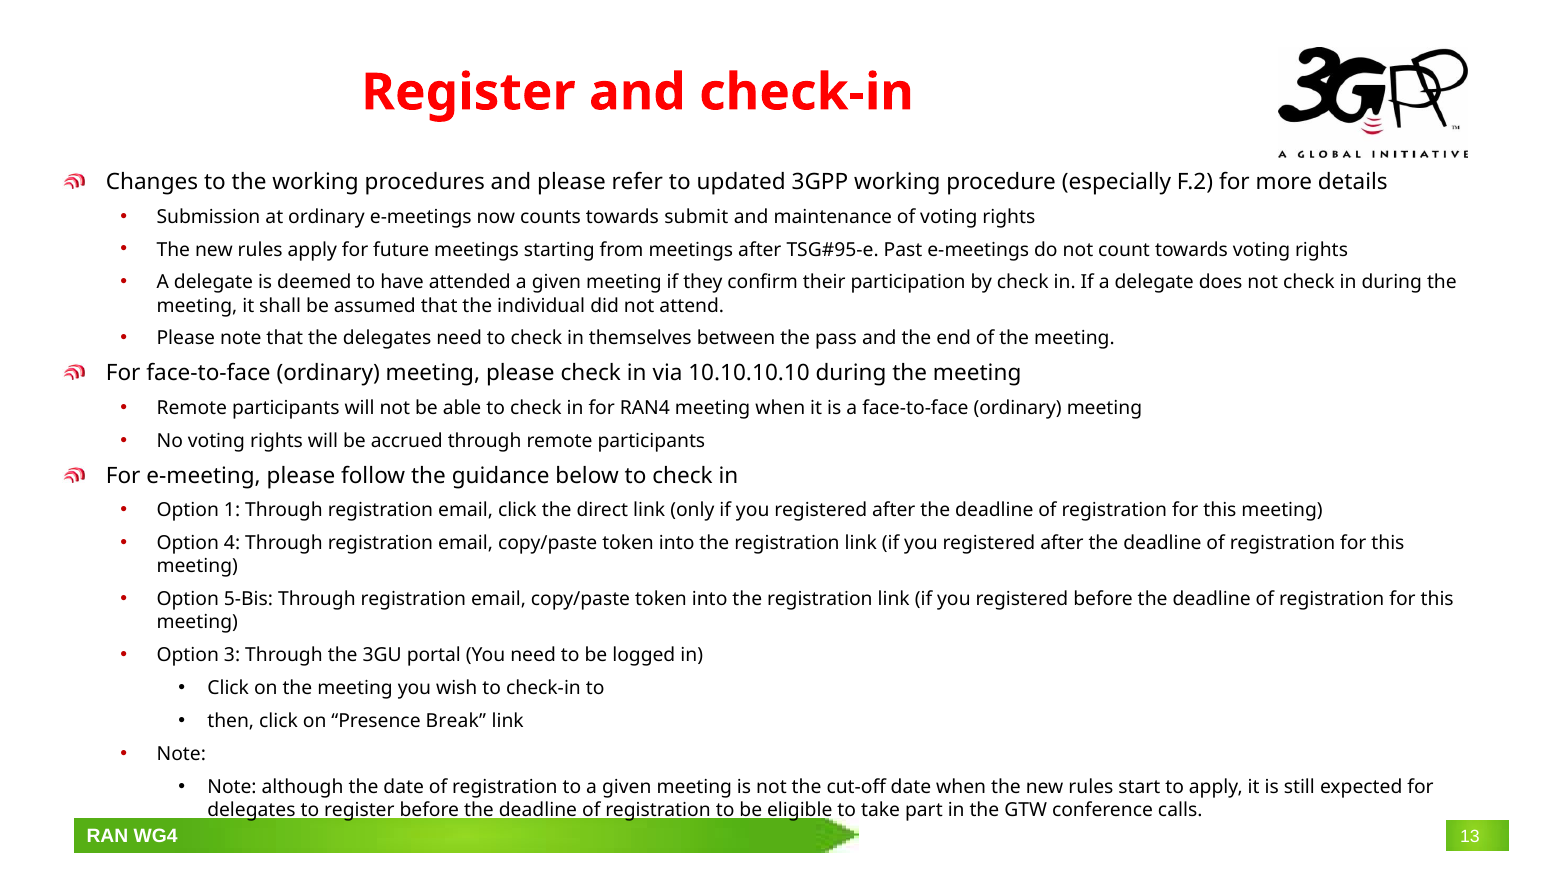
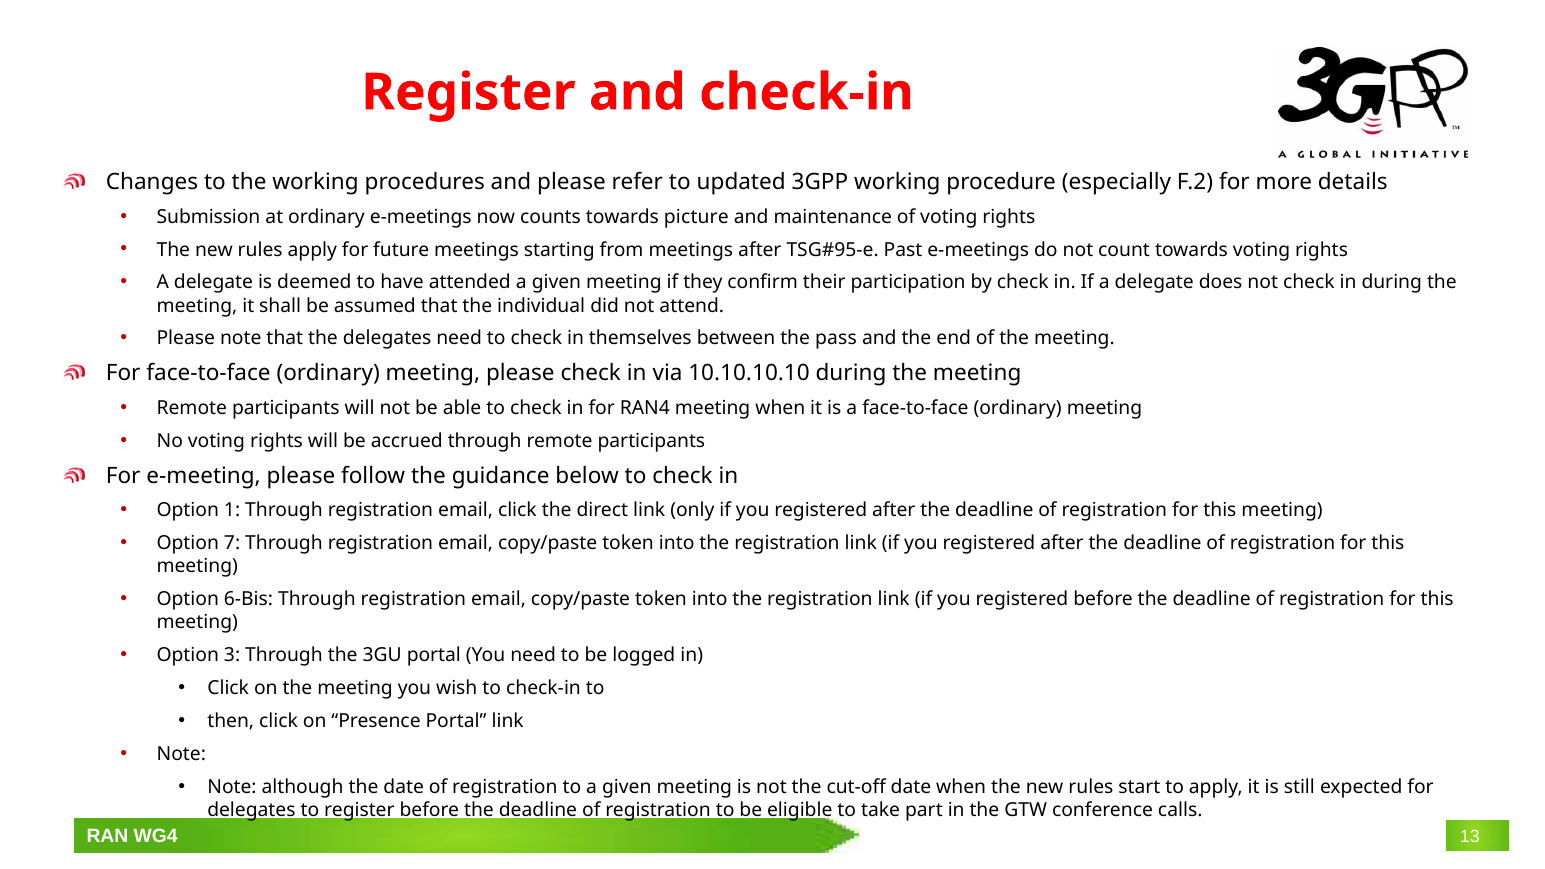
submit: submit -> picture
4: 4 -> 7
5-Bis: 5-Bis -> 6-Bis
Presence Break: Break -> Portal
